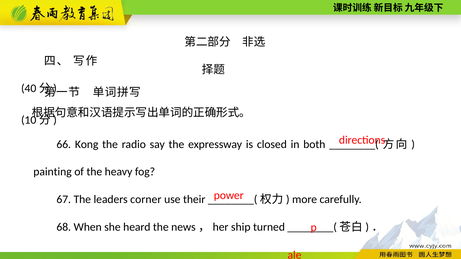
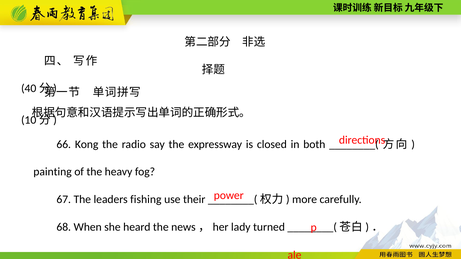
corner: corner -> fishing
ship: ship -> lady
